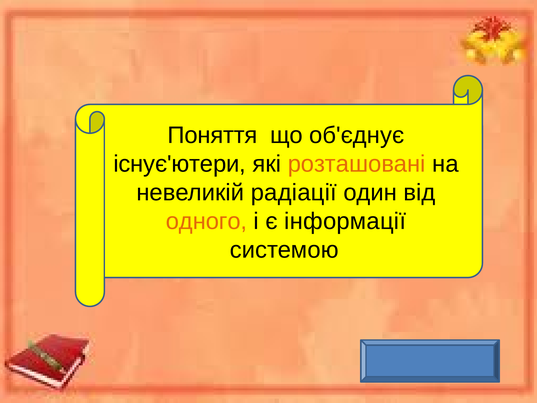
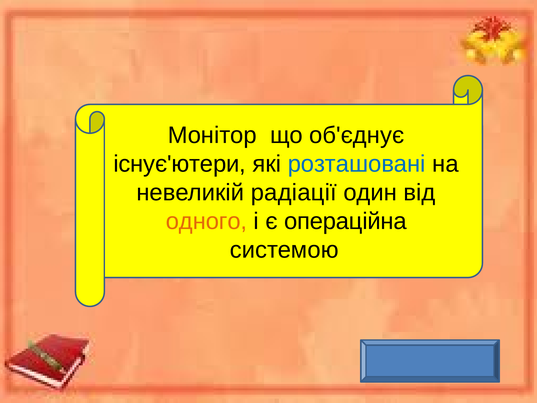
Поняття: Поняття -> Монітор
розташовані colour: orange -> blue
інформації: інформації -> операційна
